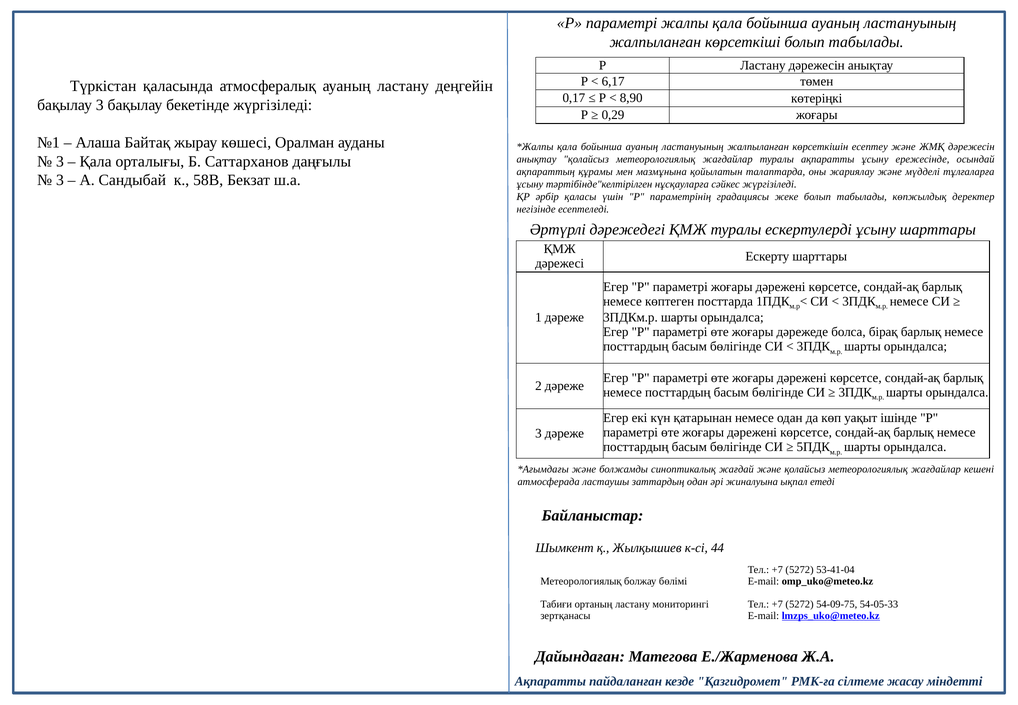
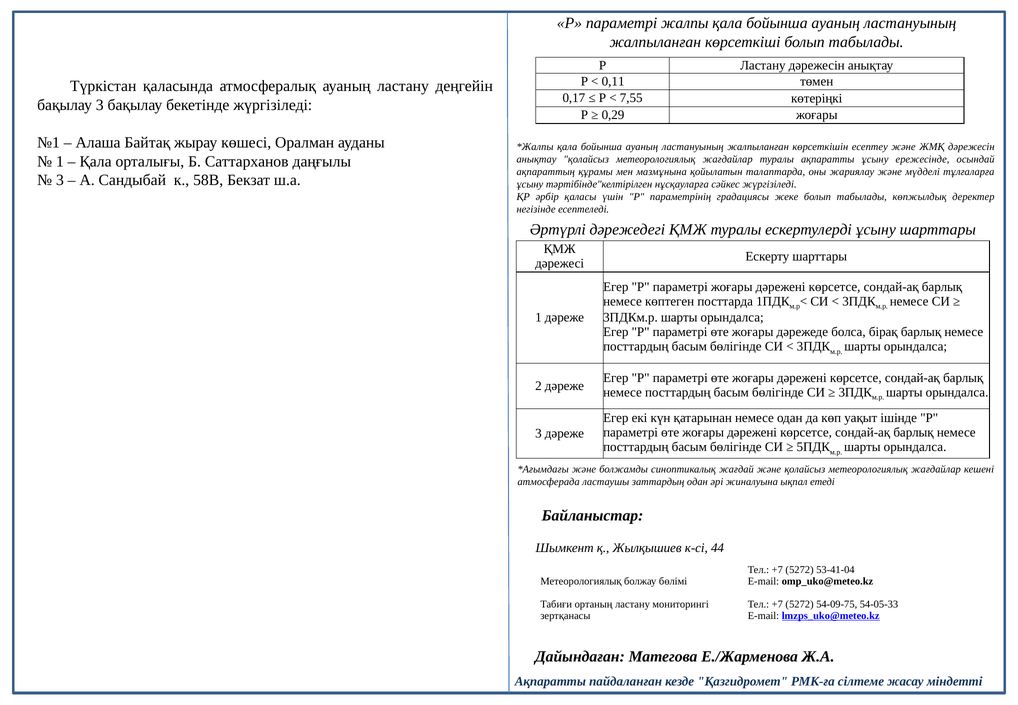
6,17: 6,17 -> 0,11
8,90: 8,90 -> 7,55
3 at (60, 161): 3 -> 1
